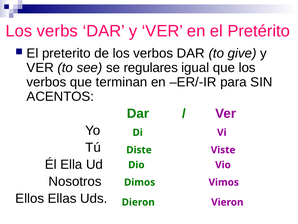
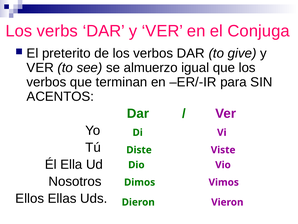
Pretérito: Pretérito -> Conjuga
regulares: regulares -> almuerzo
